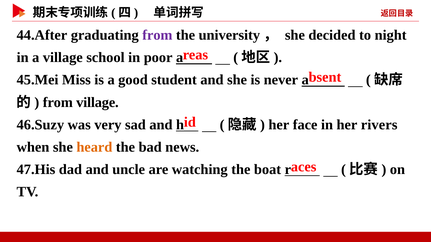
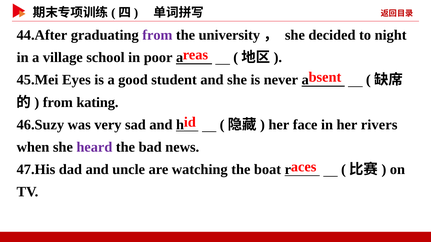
Miss: Miss -> Eyes
from village: village -> kating
heard colour: orange -> purple
